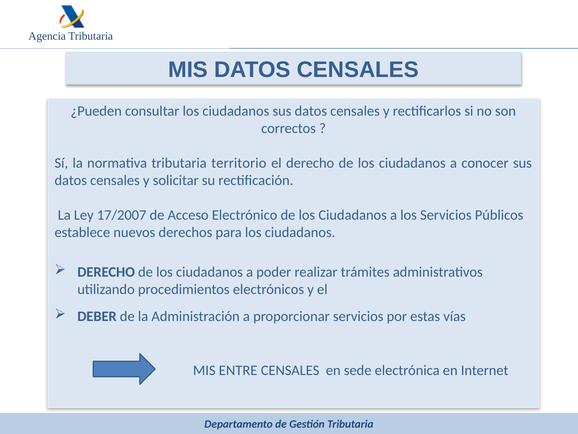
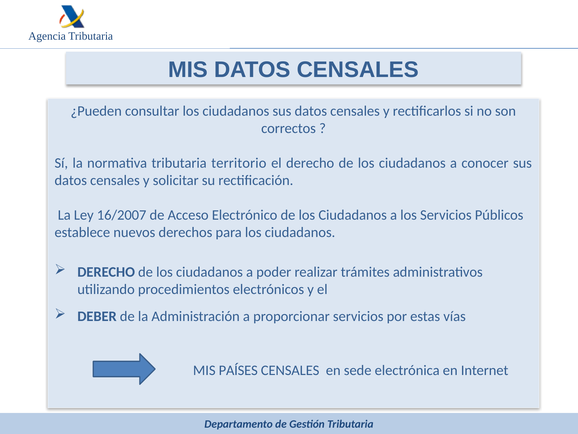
17/2007: 17/2007 -> 16/2007
ENTRE: ENTRE -> PAÍSES
